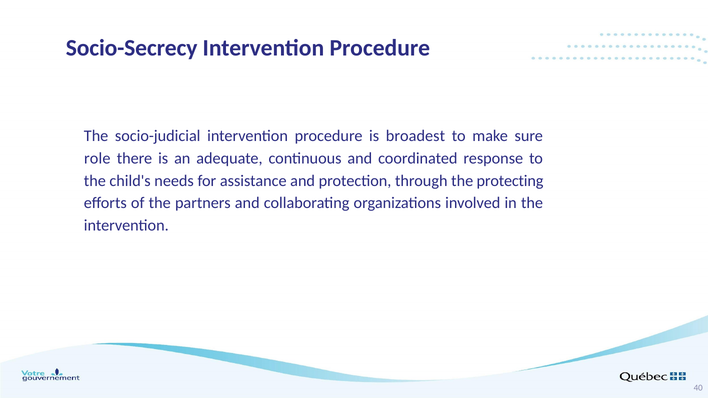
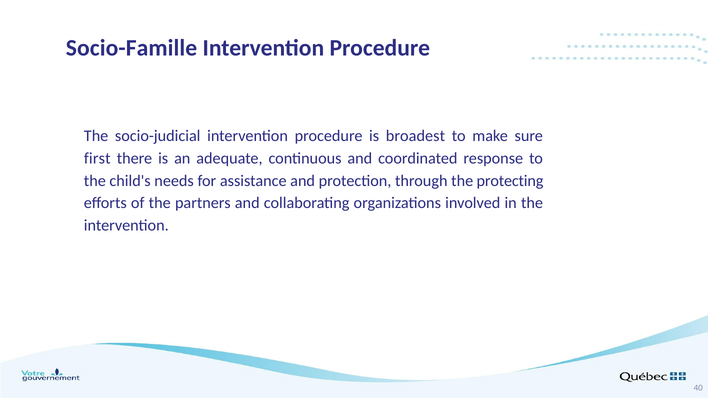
Socio-Secrecy: Socio-Secrecy -> Socio-Famille
role: role -> first
